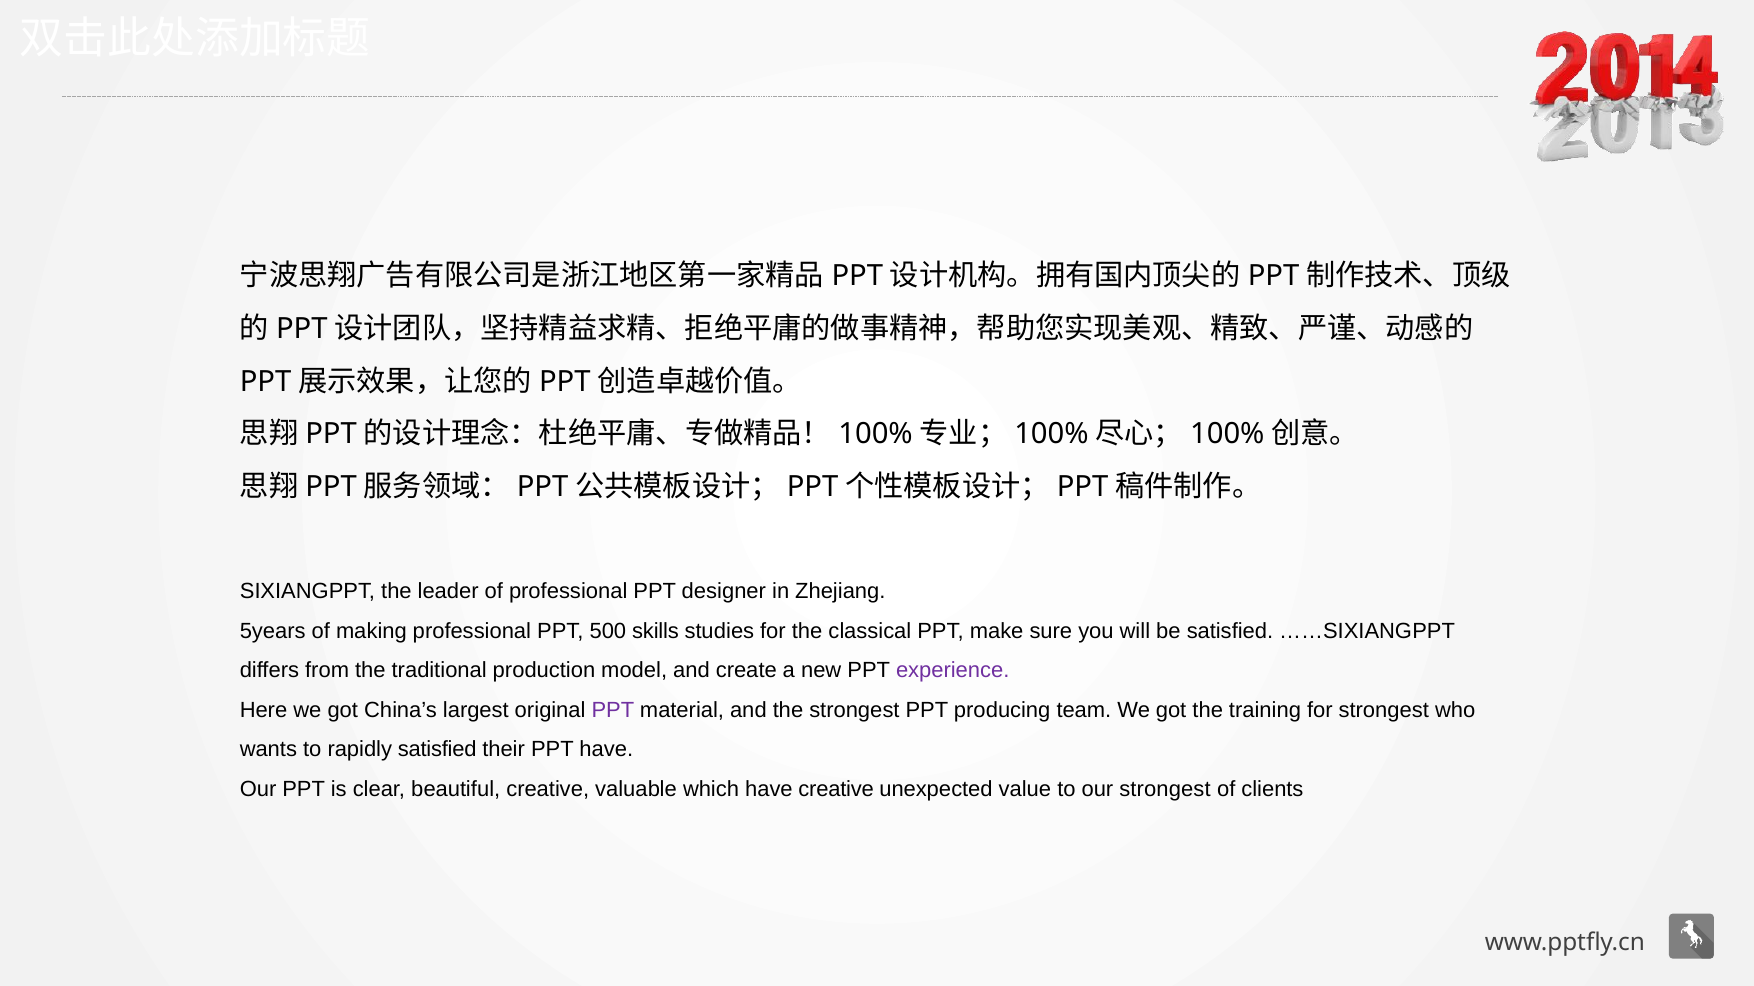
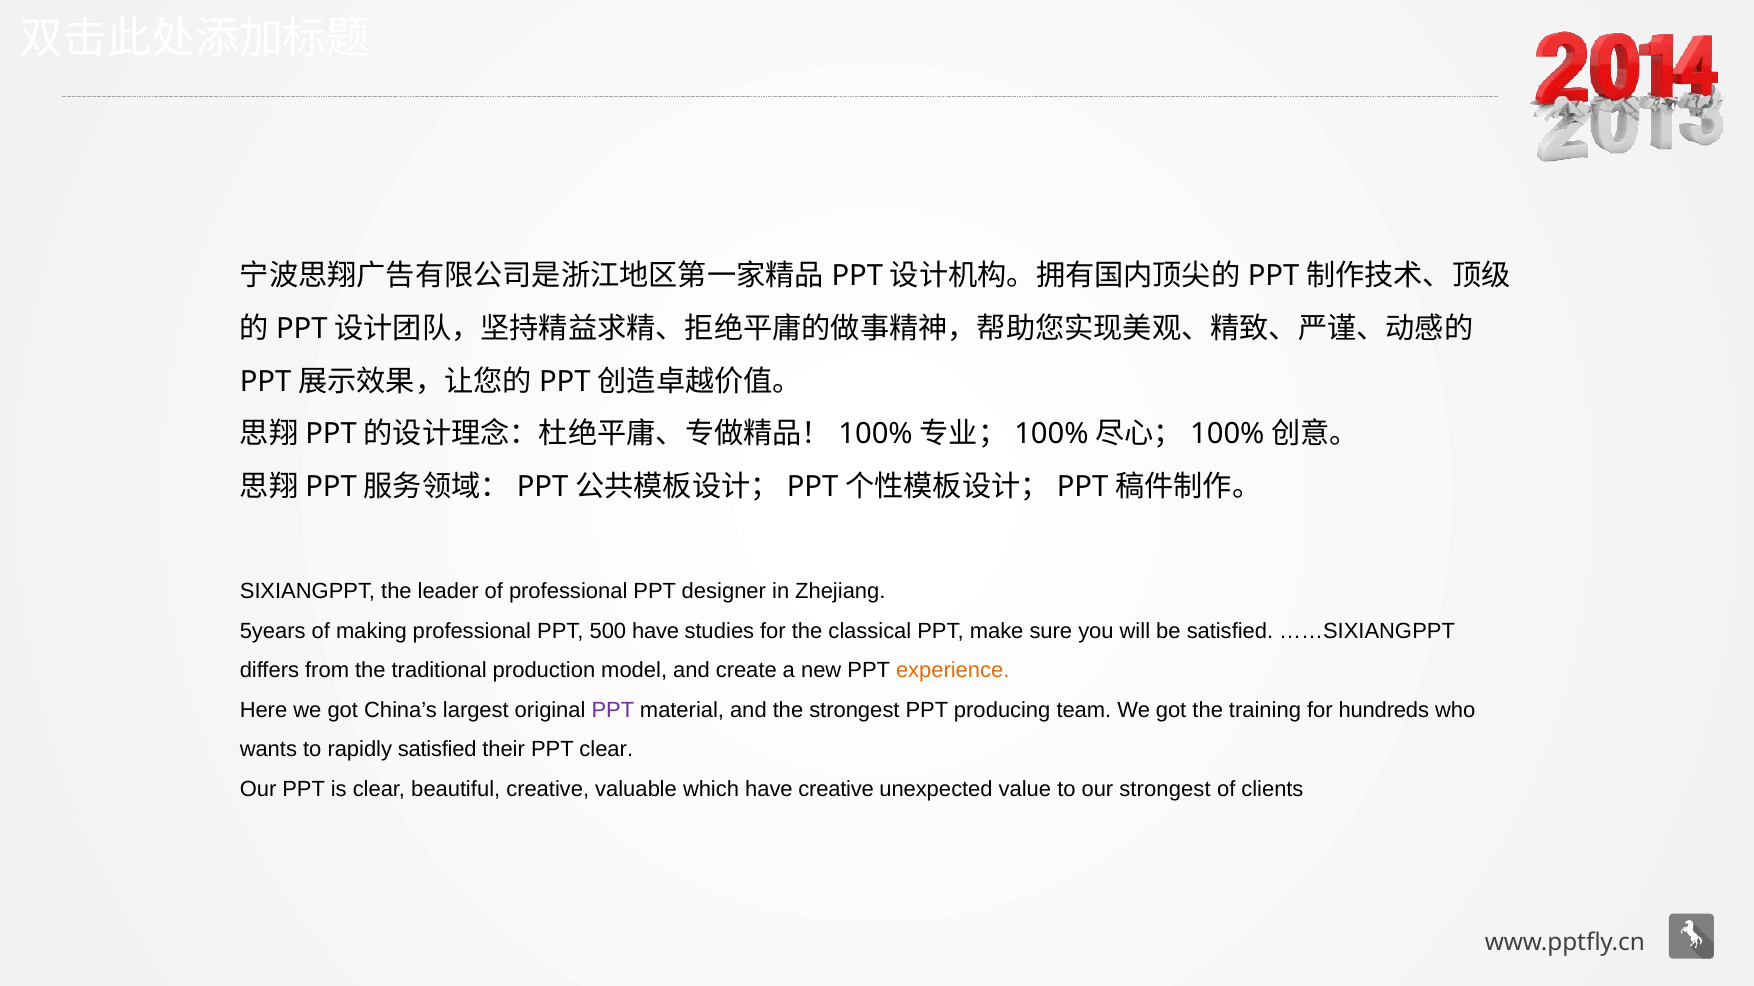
500 skills: skills -> have
experience colour: purple -> orange
for strongest: strongest -> hundreds
PPT have: have -> clear
